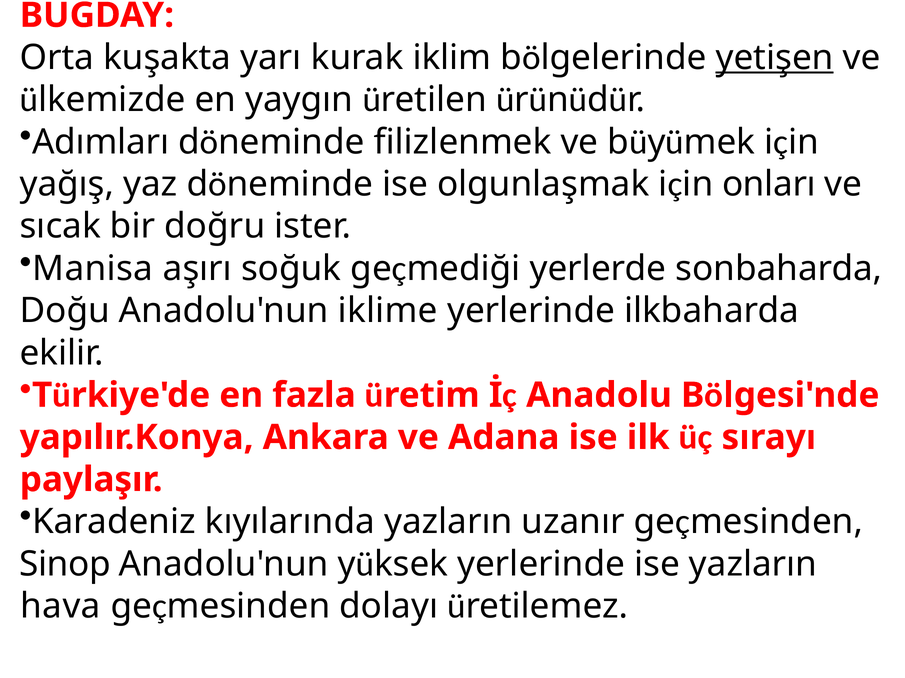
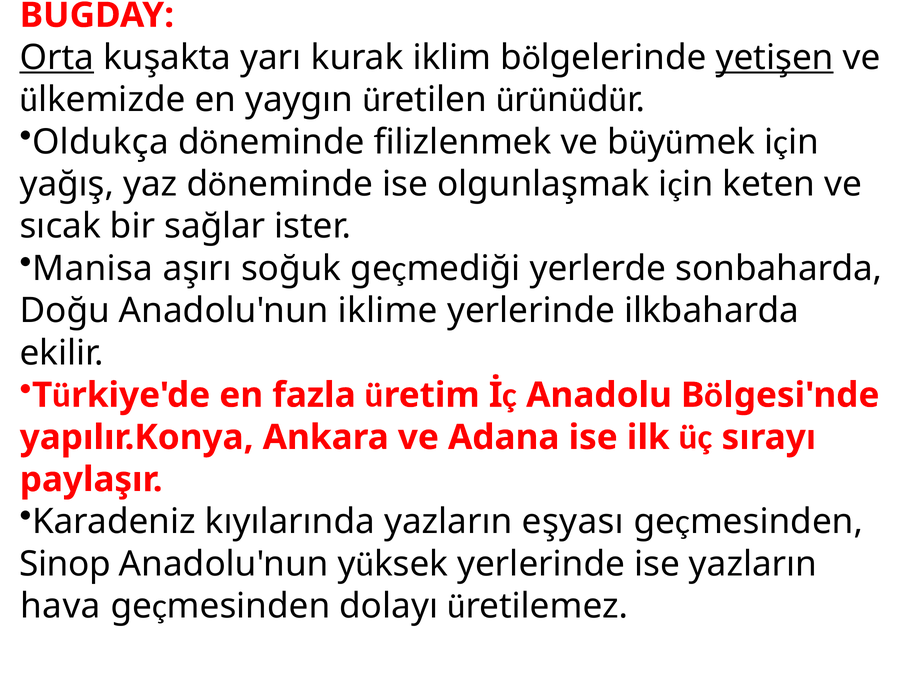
Orta underline: none -> present
Adımları: Adımları -> Oldukça
onları: onları -> keten
doğru: doğru -> sağlar
uzanır: uzanır -> eşyası
